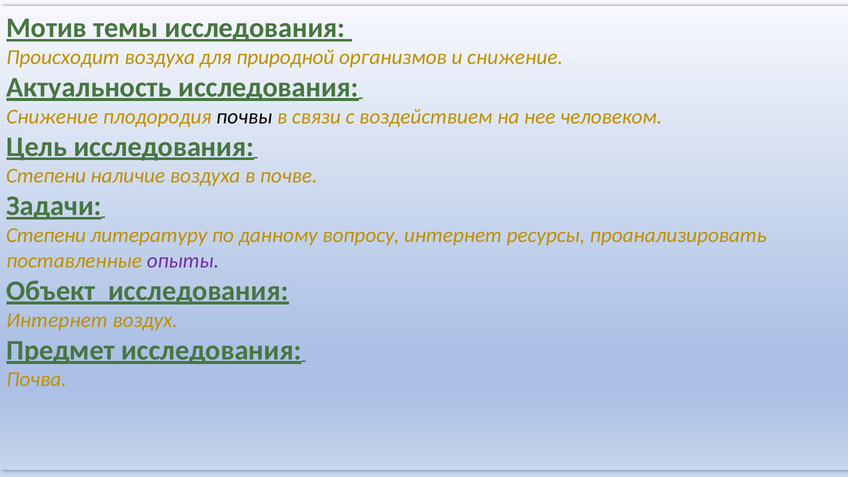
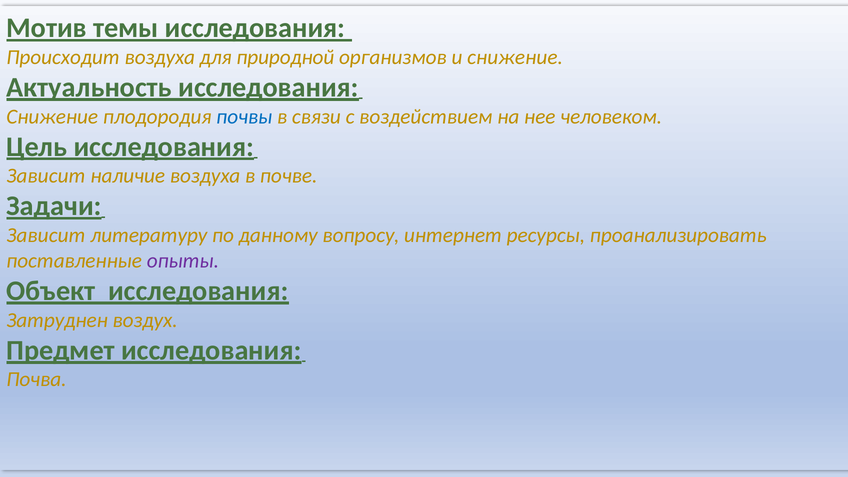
почвы colour: black -> blue
Степени at (46, 176): Степени -> Зависит
Степени at (46, 235): Степени -> Зависит
Интернет at (57, 320): Интернет -> Затруднен
